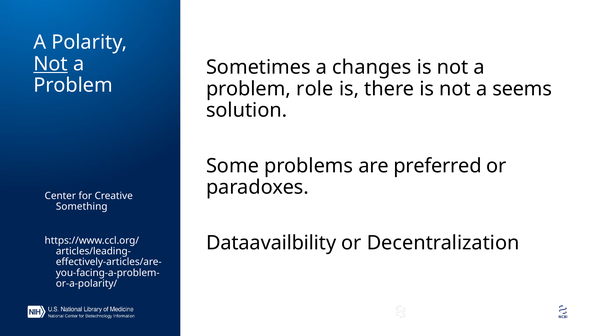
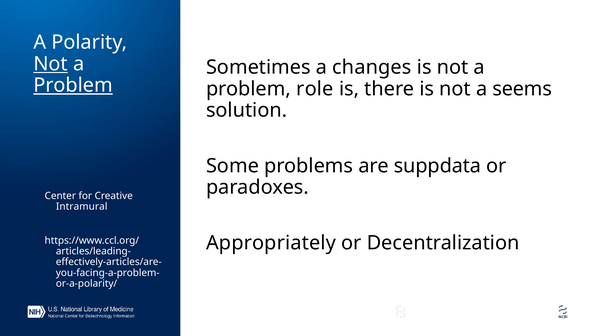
Problem at (73, 86) underline: none -> present
preferred: preferred -> suppdata
Something: Something -> Intramural
Dataavailbility: Dataavailbility -> Appropriately
